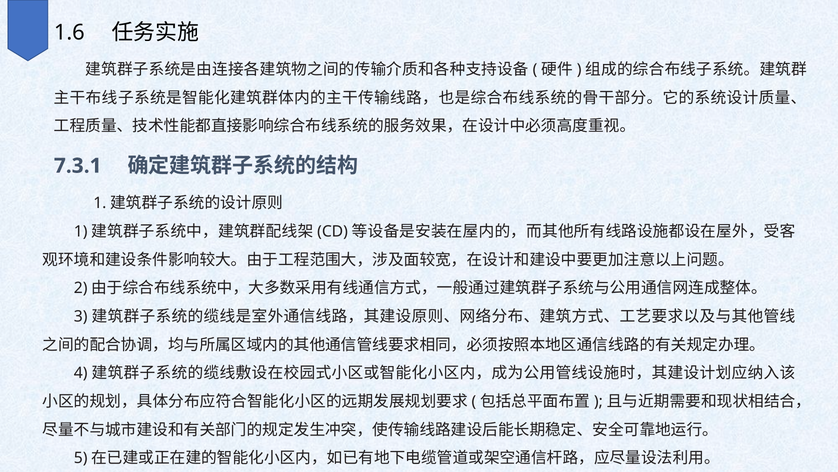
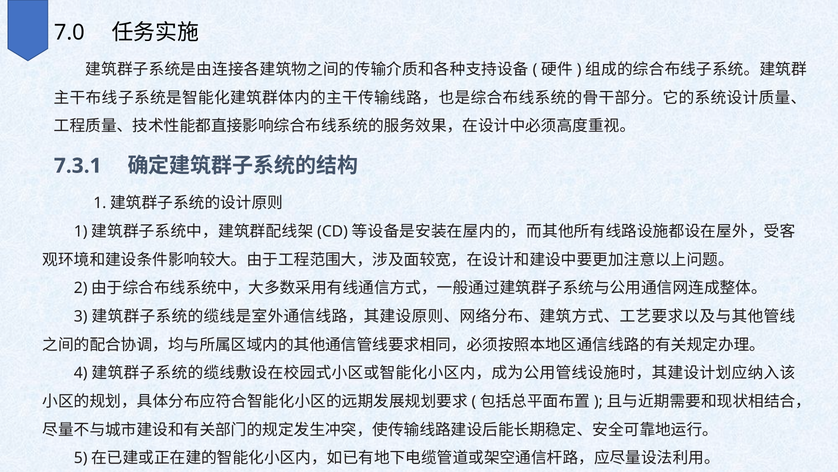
1.6: 1.6 -> 7.0
